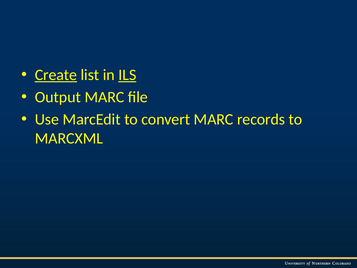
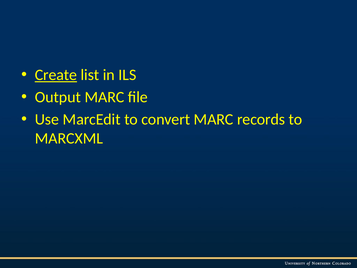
ILS underline: present -> none
